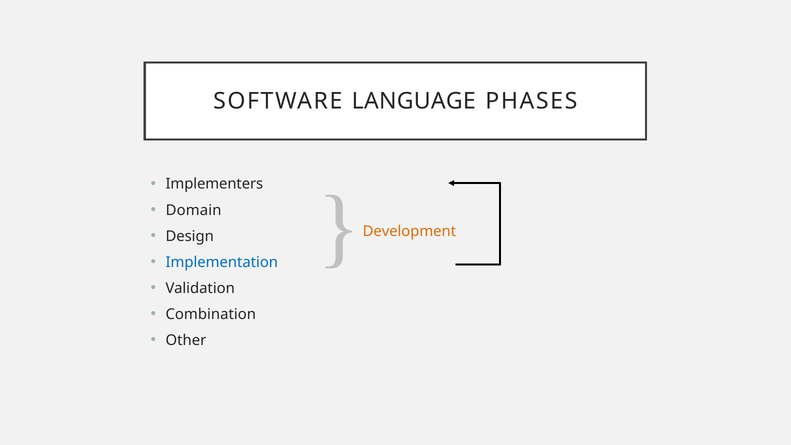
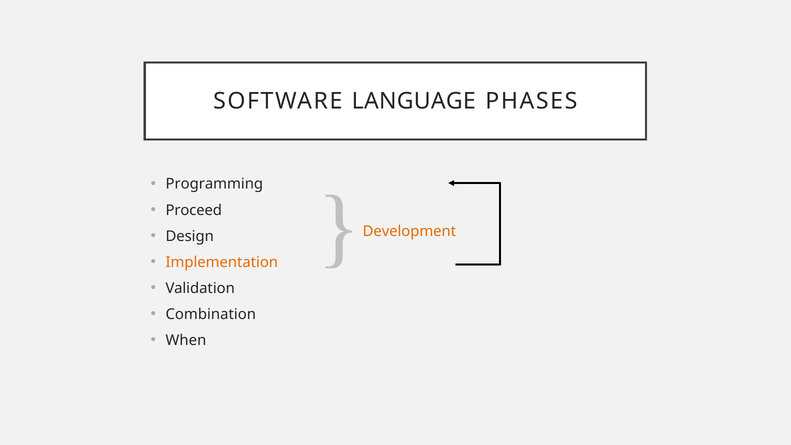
Implementers: Implementers -> Programming
Domain: Domain -> Proceed
Implementation colour: blue -> orange
Other: Other -> When
